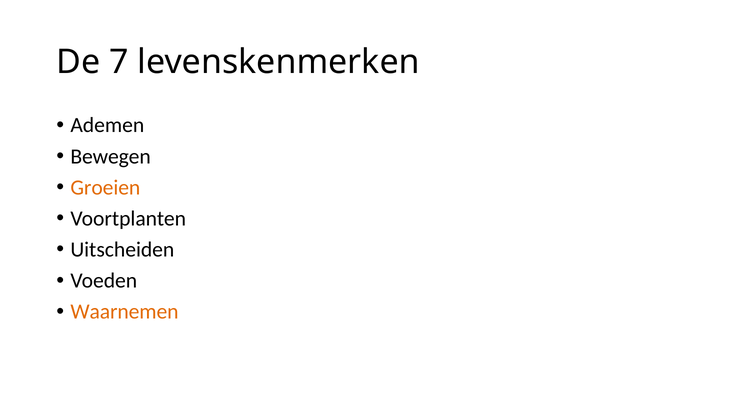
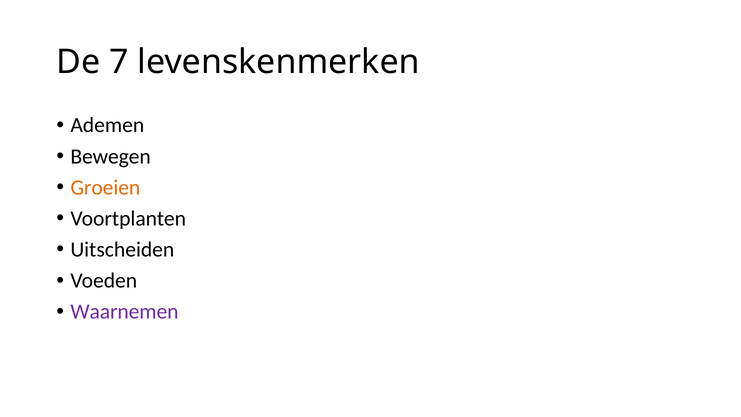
Waarnemen colour: orange -> purple
